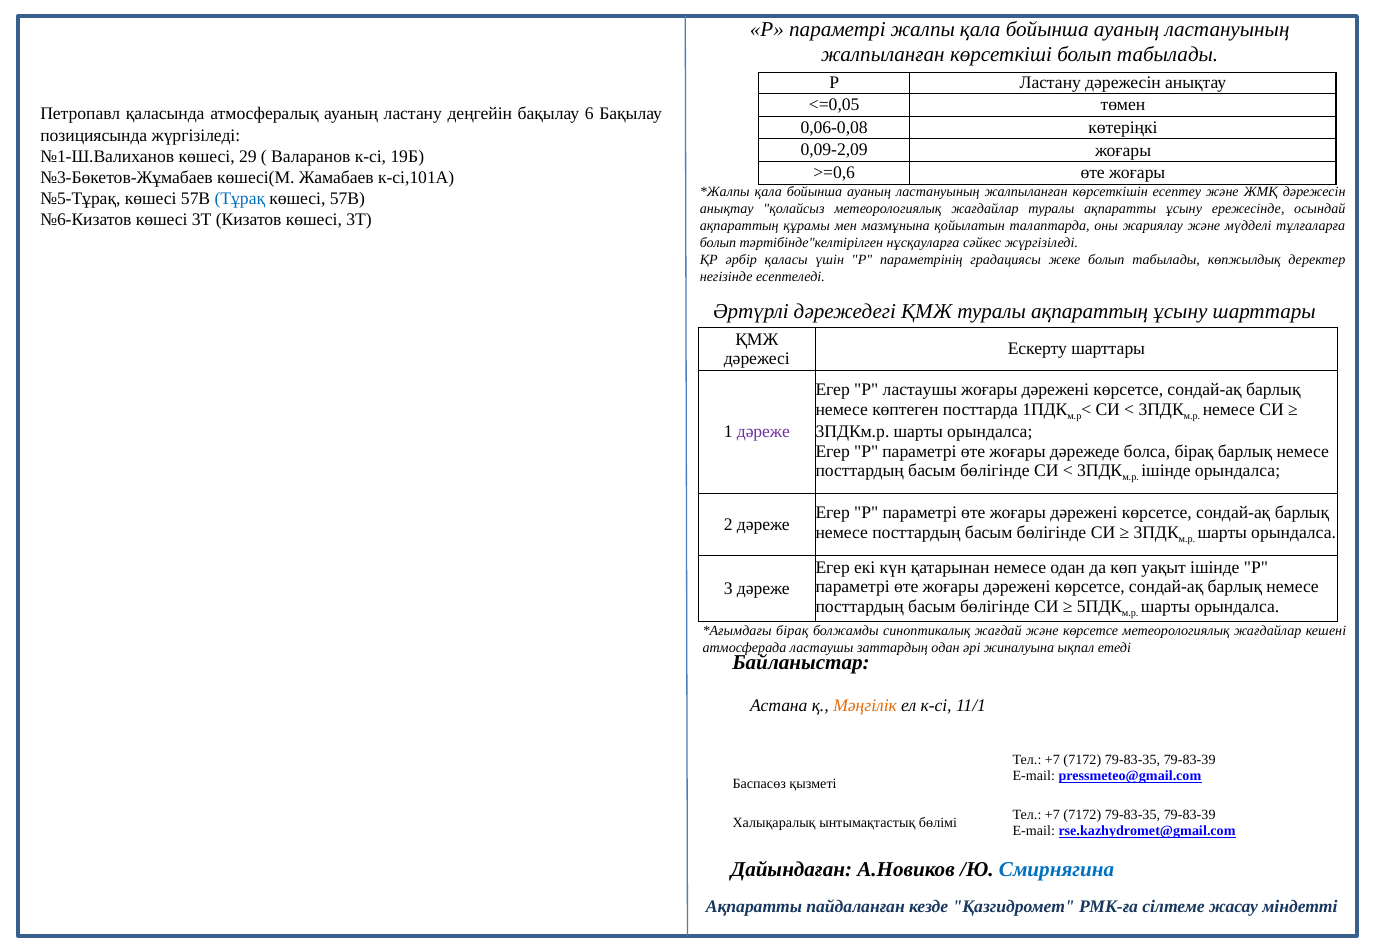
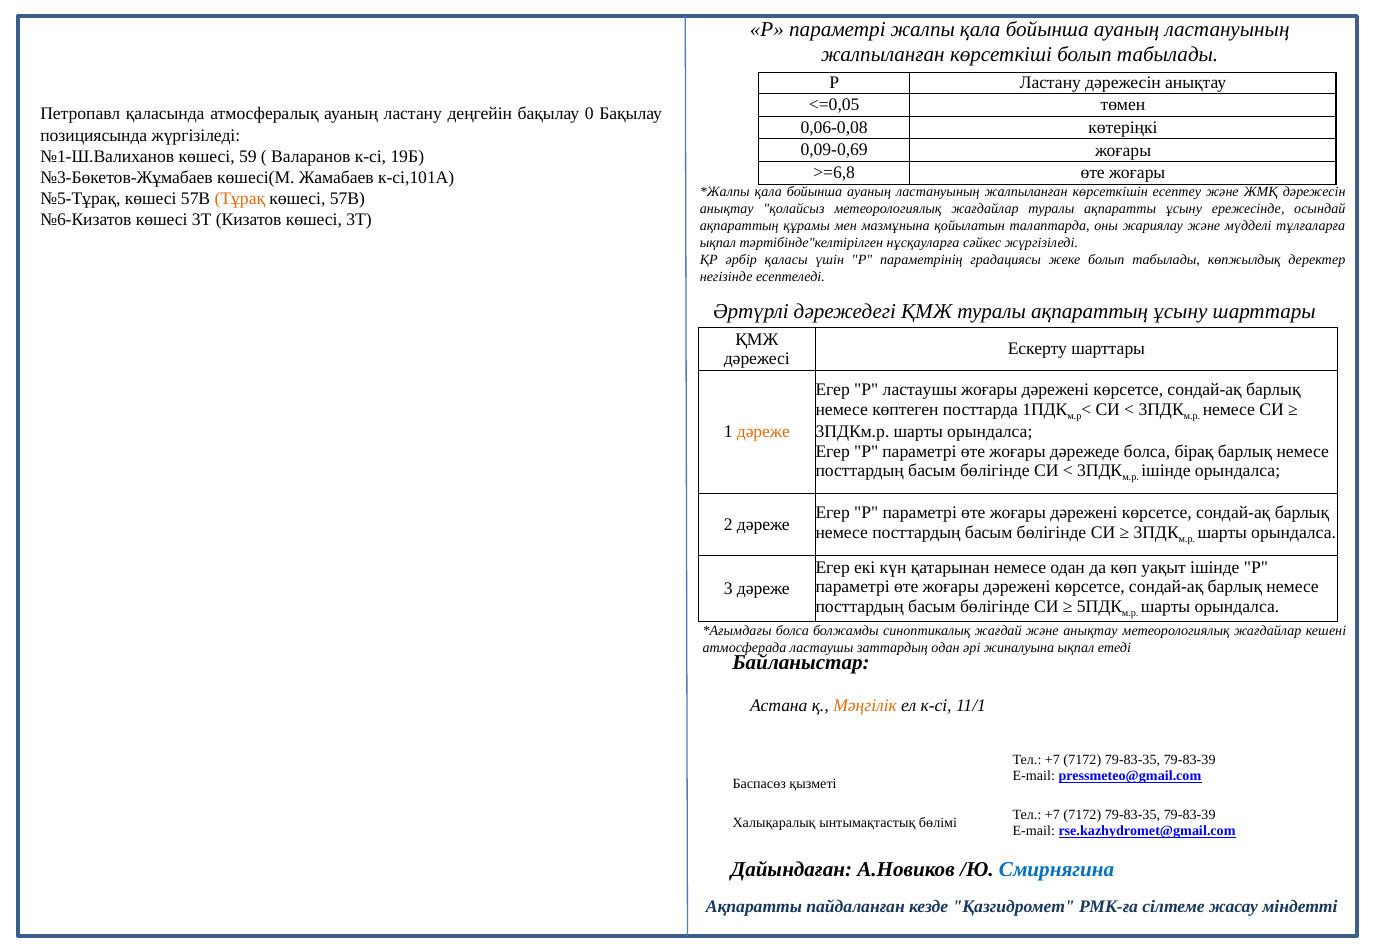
6: 6 -> 0
0,09-2,09: 0,09-2,09 -> 0,09-0,69
29: 29 -> 59
>=0,6: >=0,6 -> >=6,8
Тұрақ colour: blue -> orange
болып at (718, 243): болып -> ықпал
дәреже at (763, 432) colour: purple -> orange
бірақ at (792, 631): бірақ -> болса
және көрсетсе: көрсетсе -> анықтау
